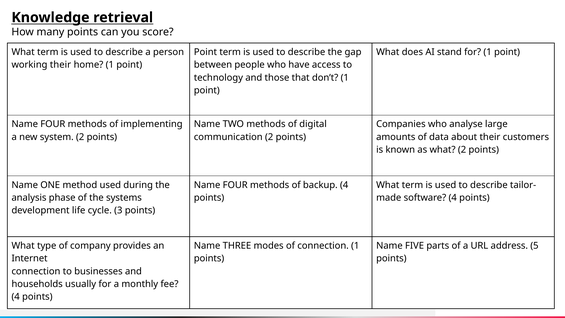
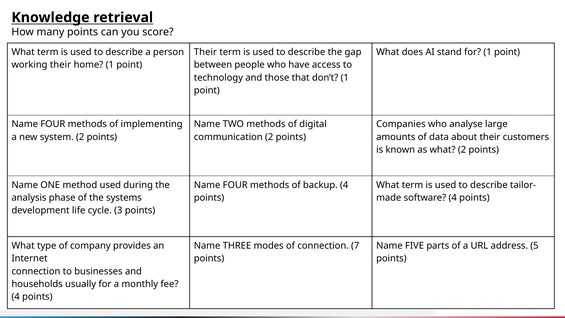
Point at (205, 52): Point -> Their
connection 1: 1 -> 7
